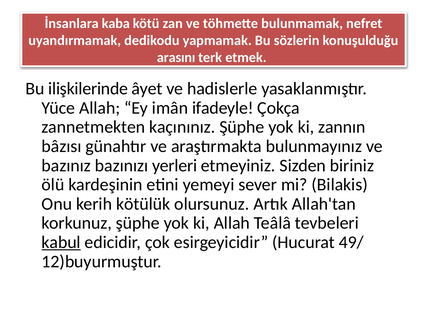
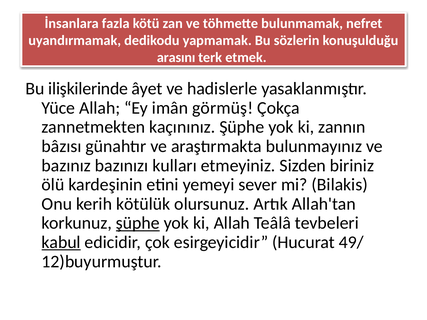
kaba: kaba -> fazla
ifadeyle: ifadeyle -> görmüş
yerleri: yerleri -> kulları
şüphe at (138, 223) underline: none -> present
